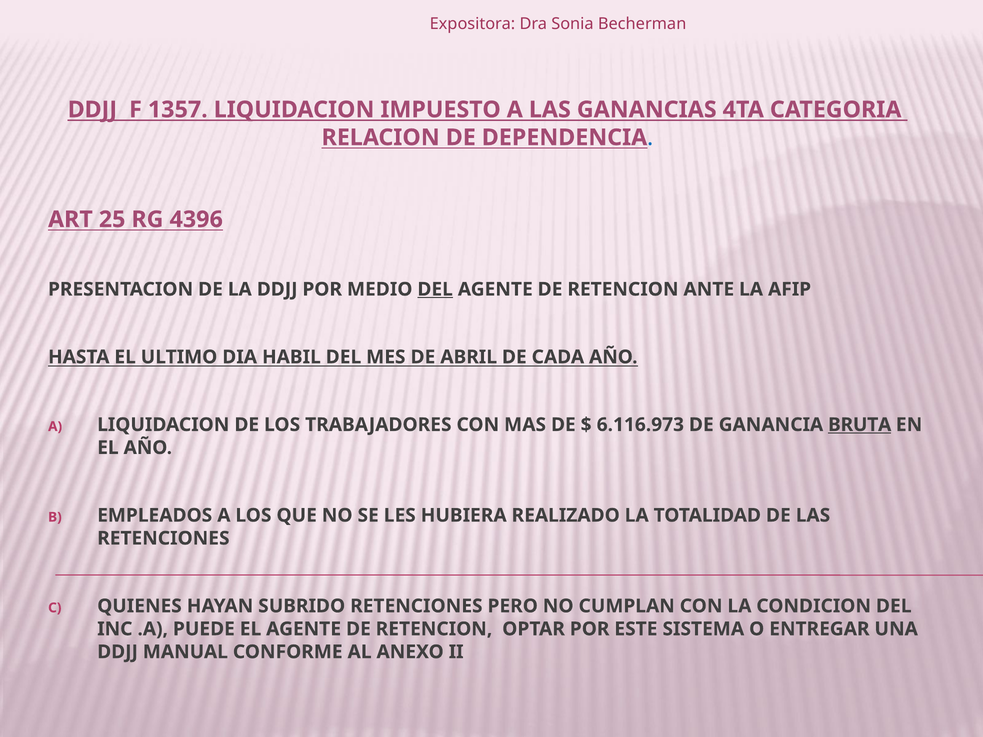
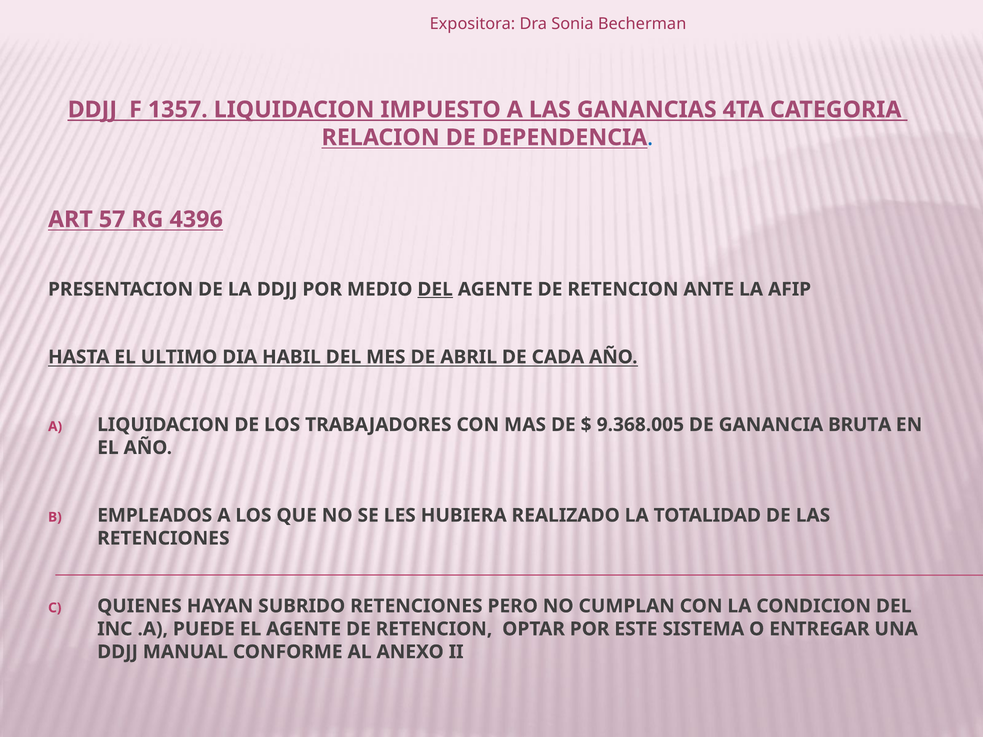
25: 25 -> 57
6.116.973: 6.116.973 -> 9.368.005
BRUTA underline: present -> none
